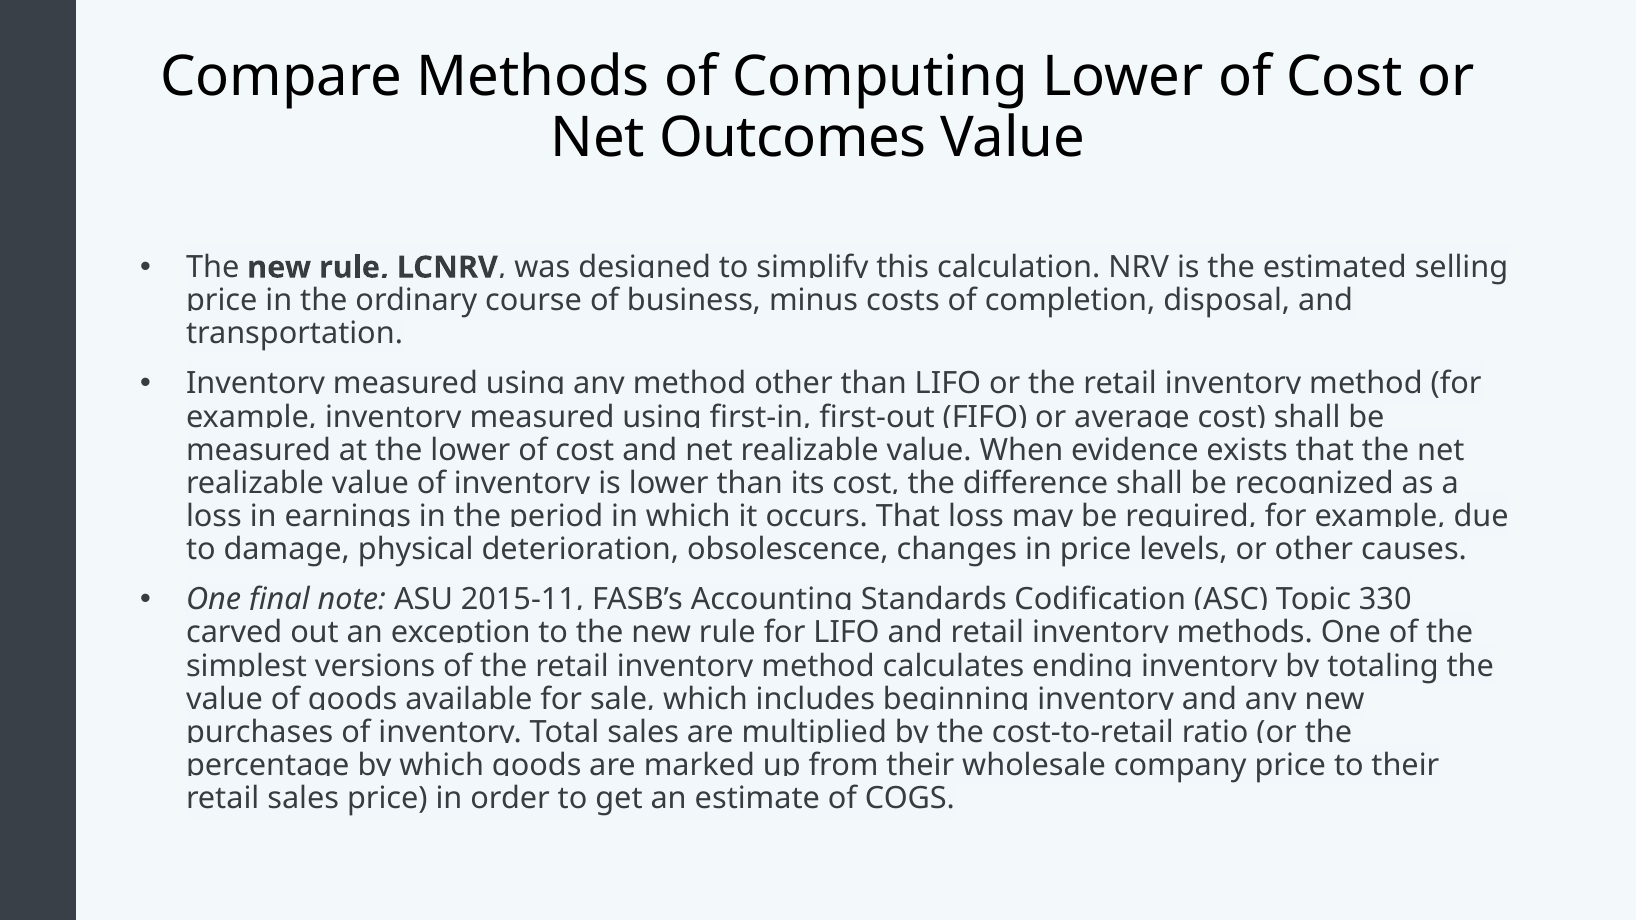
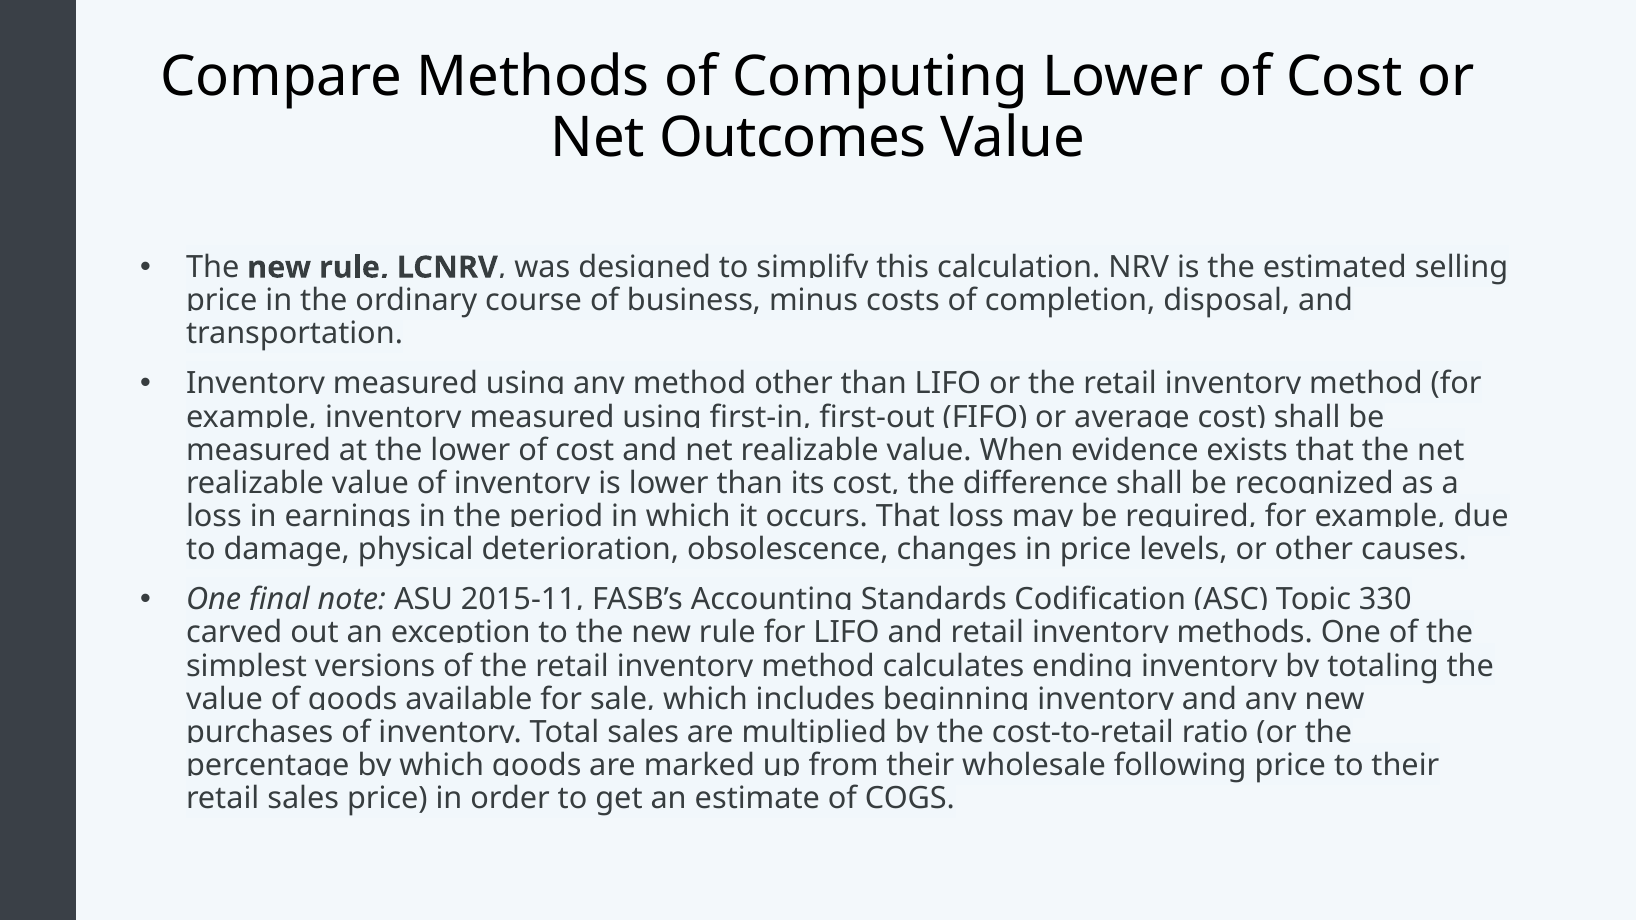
company: company -> following
